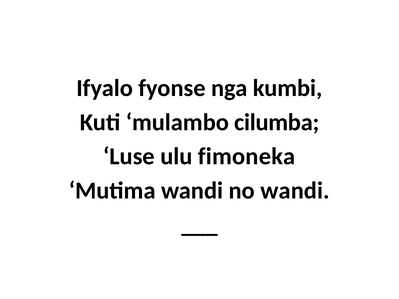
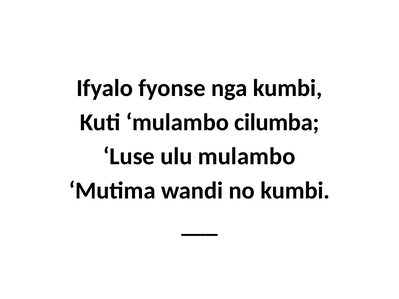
ulu fimoneka: fimoneka -> mulambo
no wandi: wandi -> kumbi
